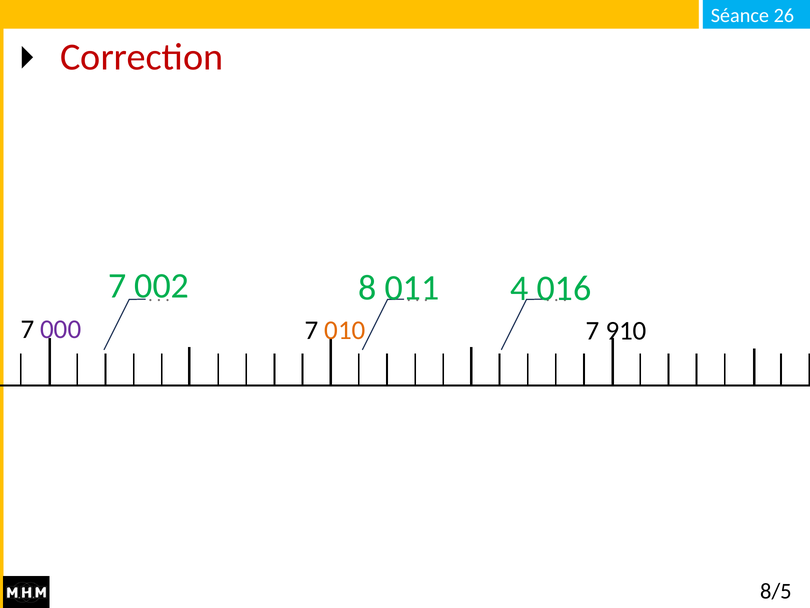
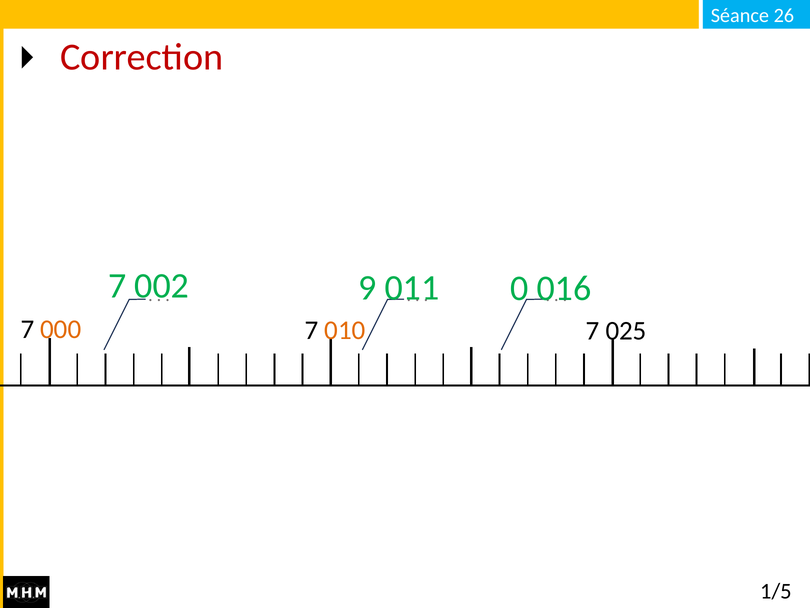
8: 8 -> 9
4: 4 -> 0
000 colour: purple -> orange
910: 910 -> 025
8/5: 8/5 -> 1/5
